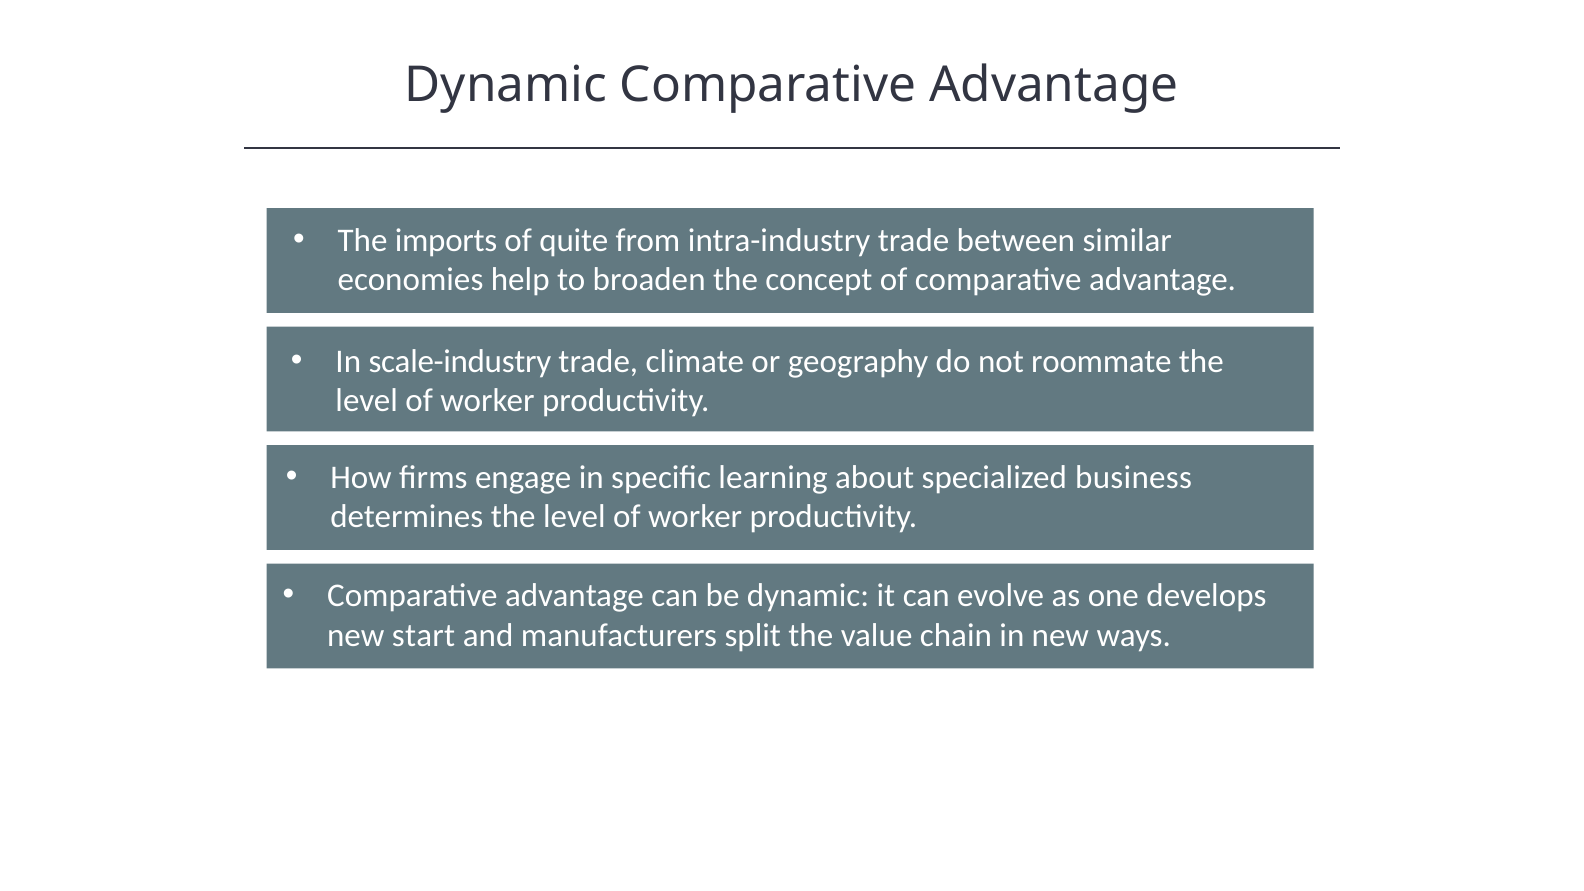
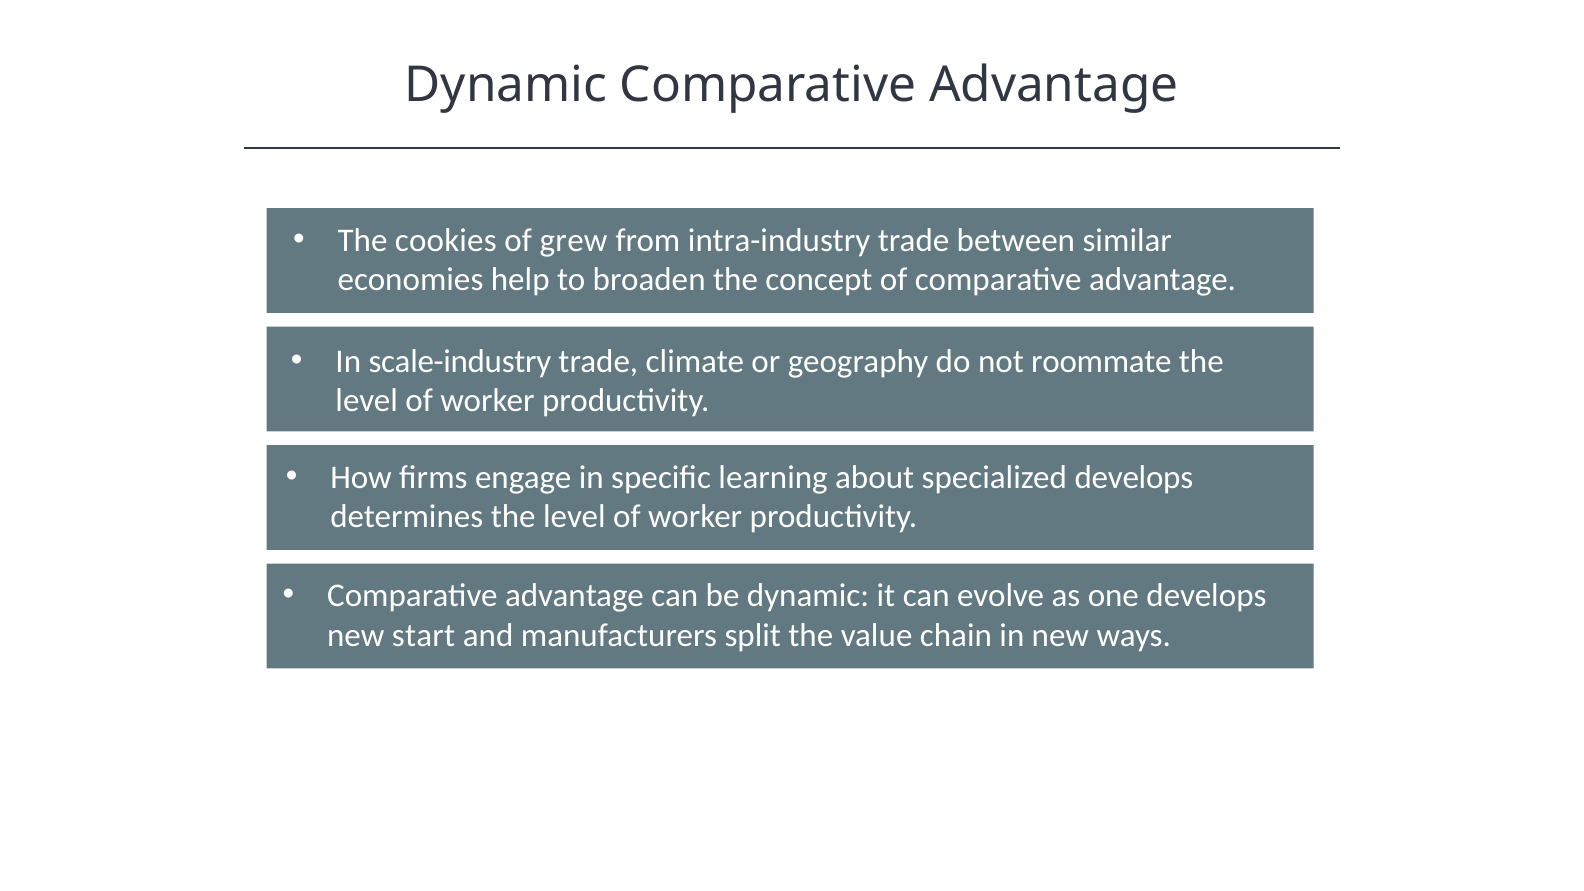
imports: imports -> cookies
quite: quite -> grew
specialized business: business -> develops
